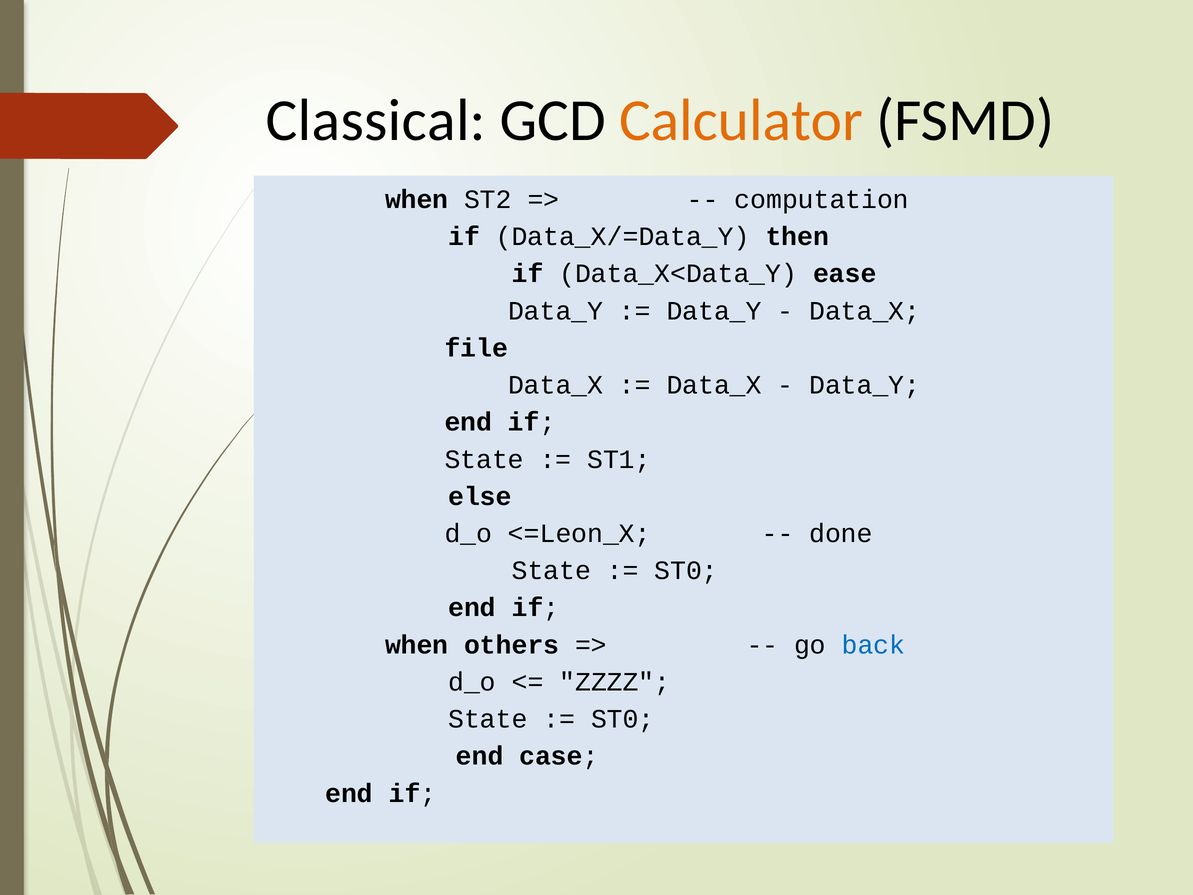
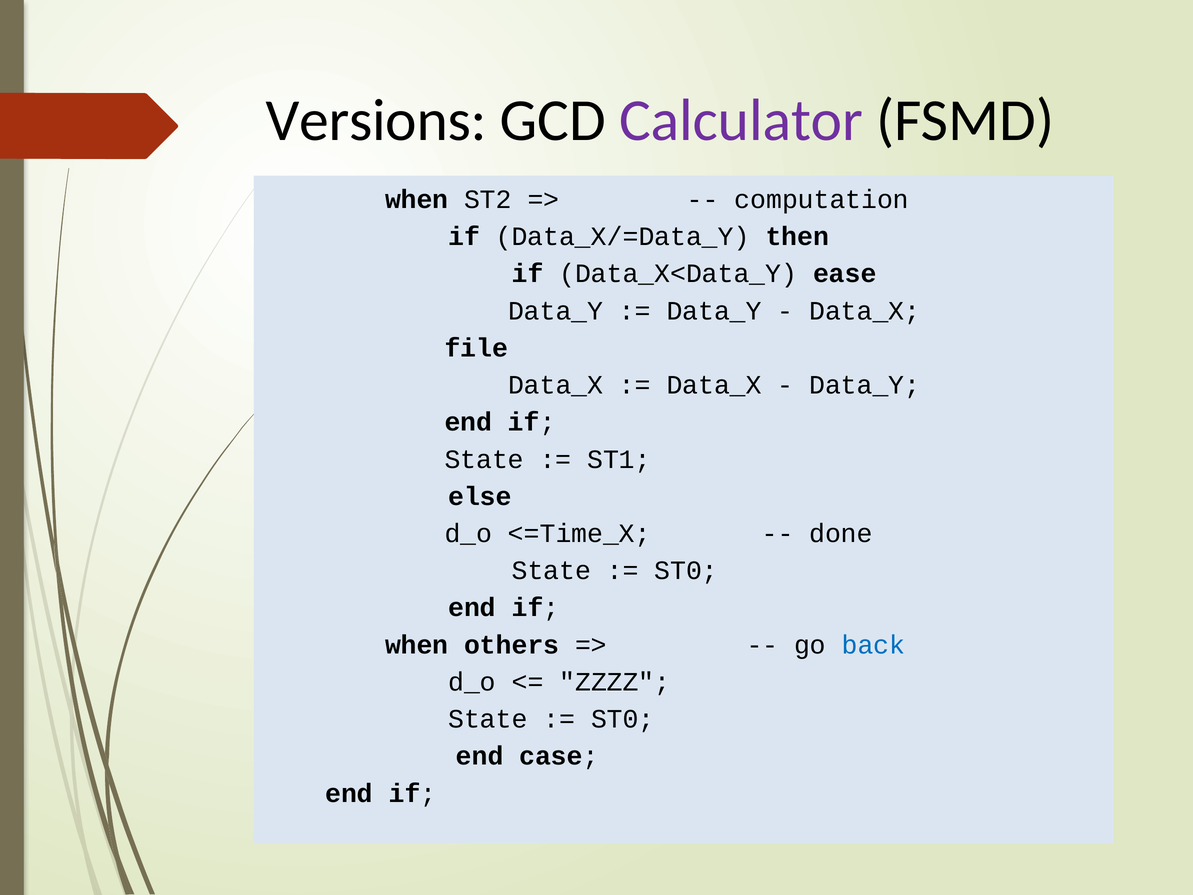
Classical: Classical -> Versions
Calculator colour: orange -> purple
<=Leon_X: <=Leon_X -> <=Time_X
